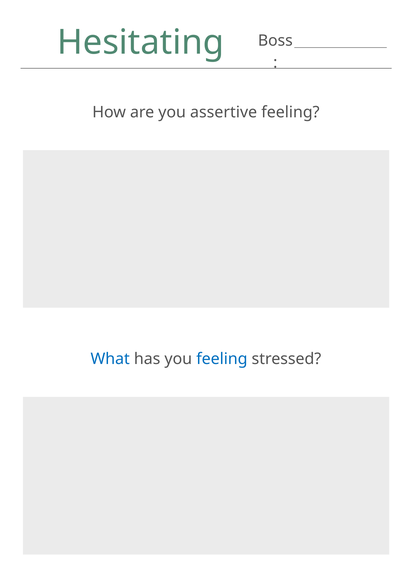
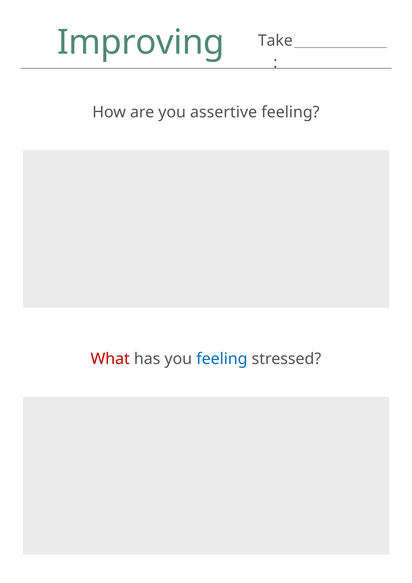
Hesitating: Hesitating -> Improving
Boss: Boss -> Take
What colour: blue -> red
